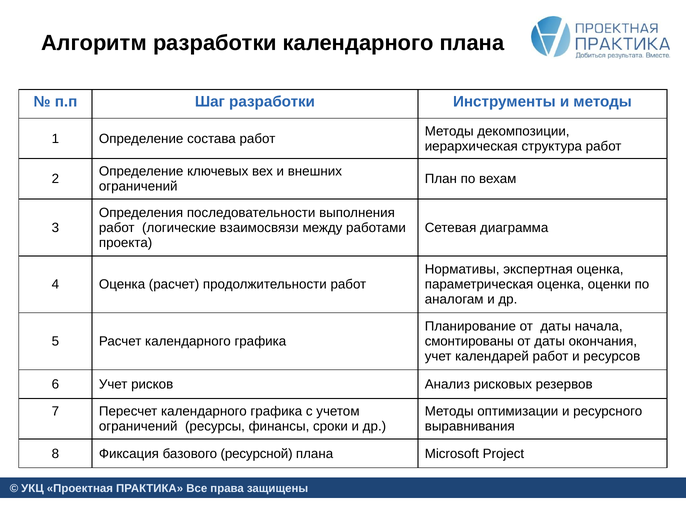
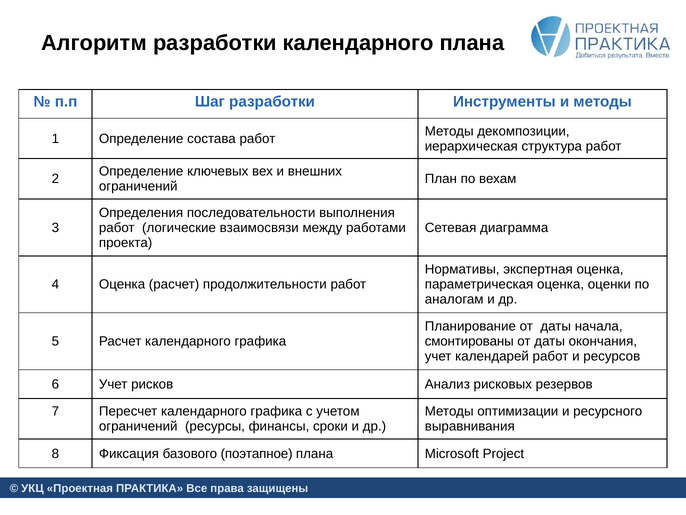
ресурсной: ресурсной -> поэтапное
